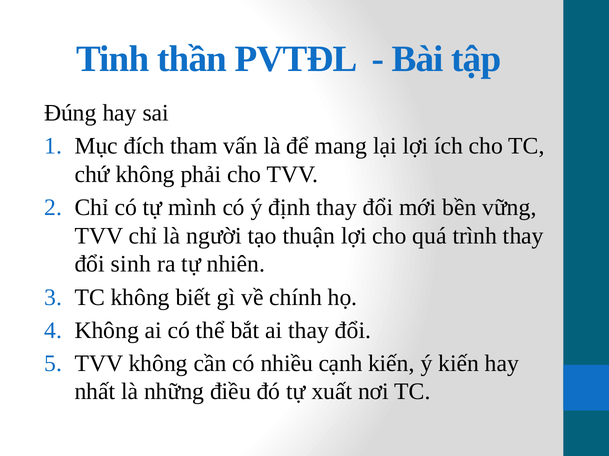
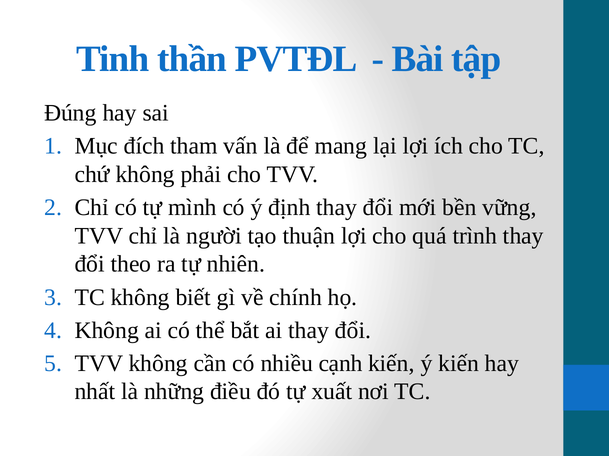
sinh: sinh -> theo
